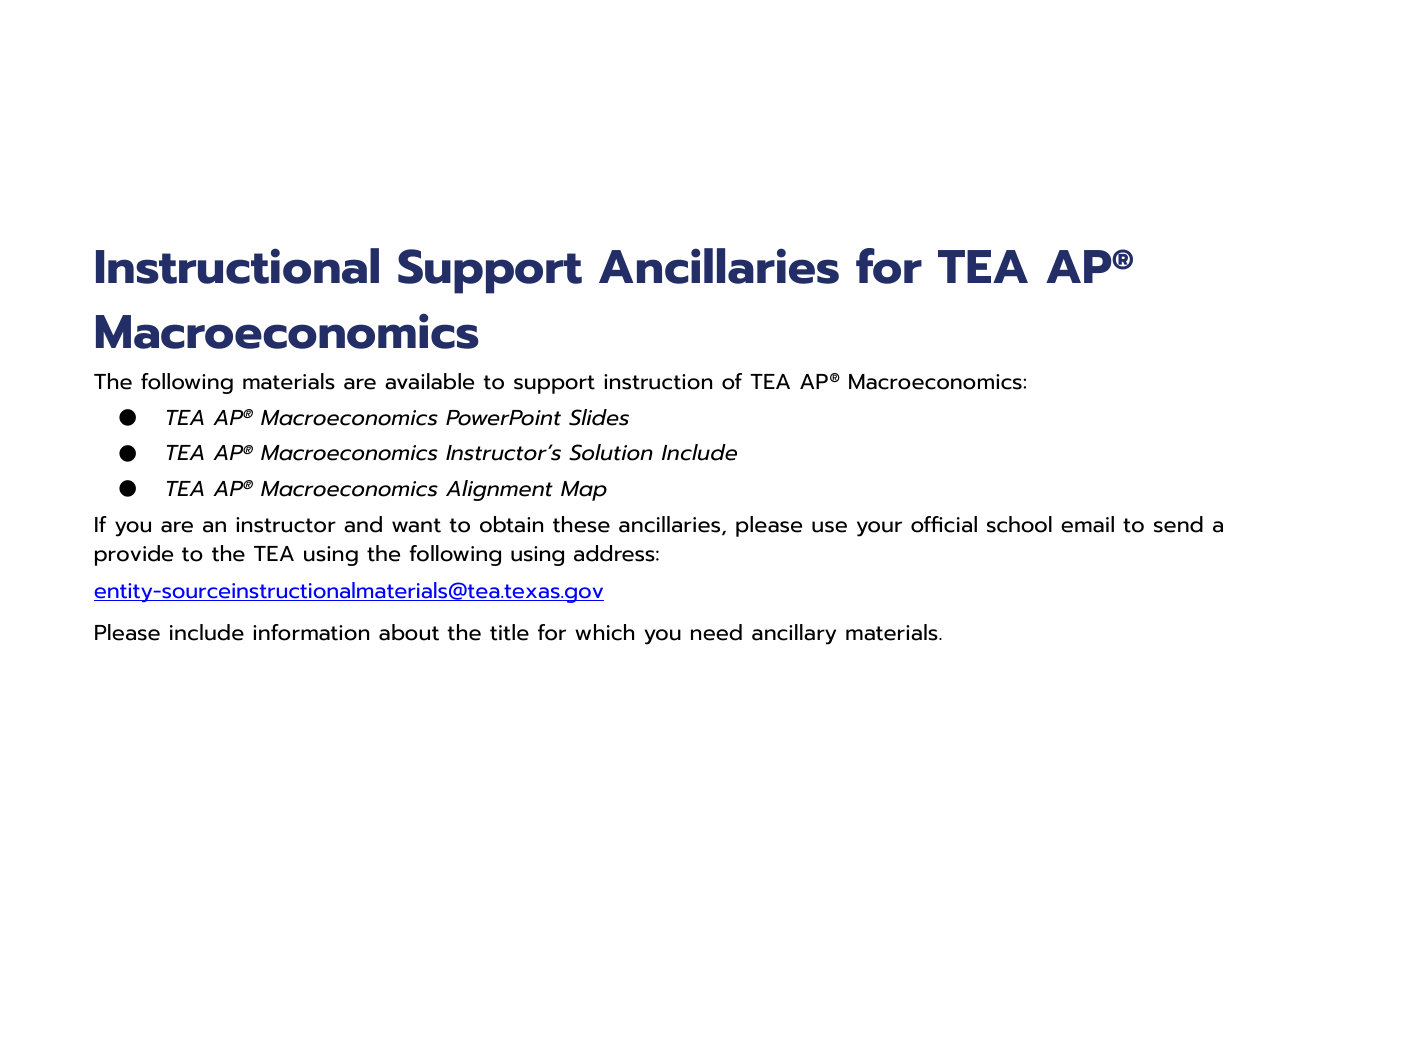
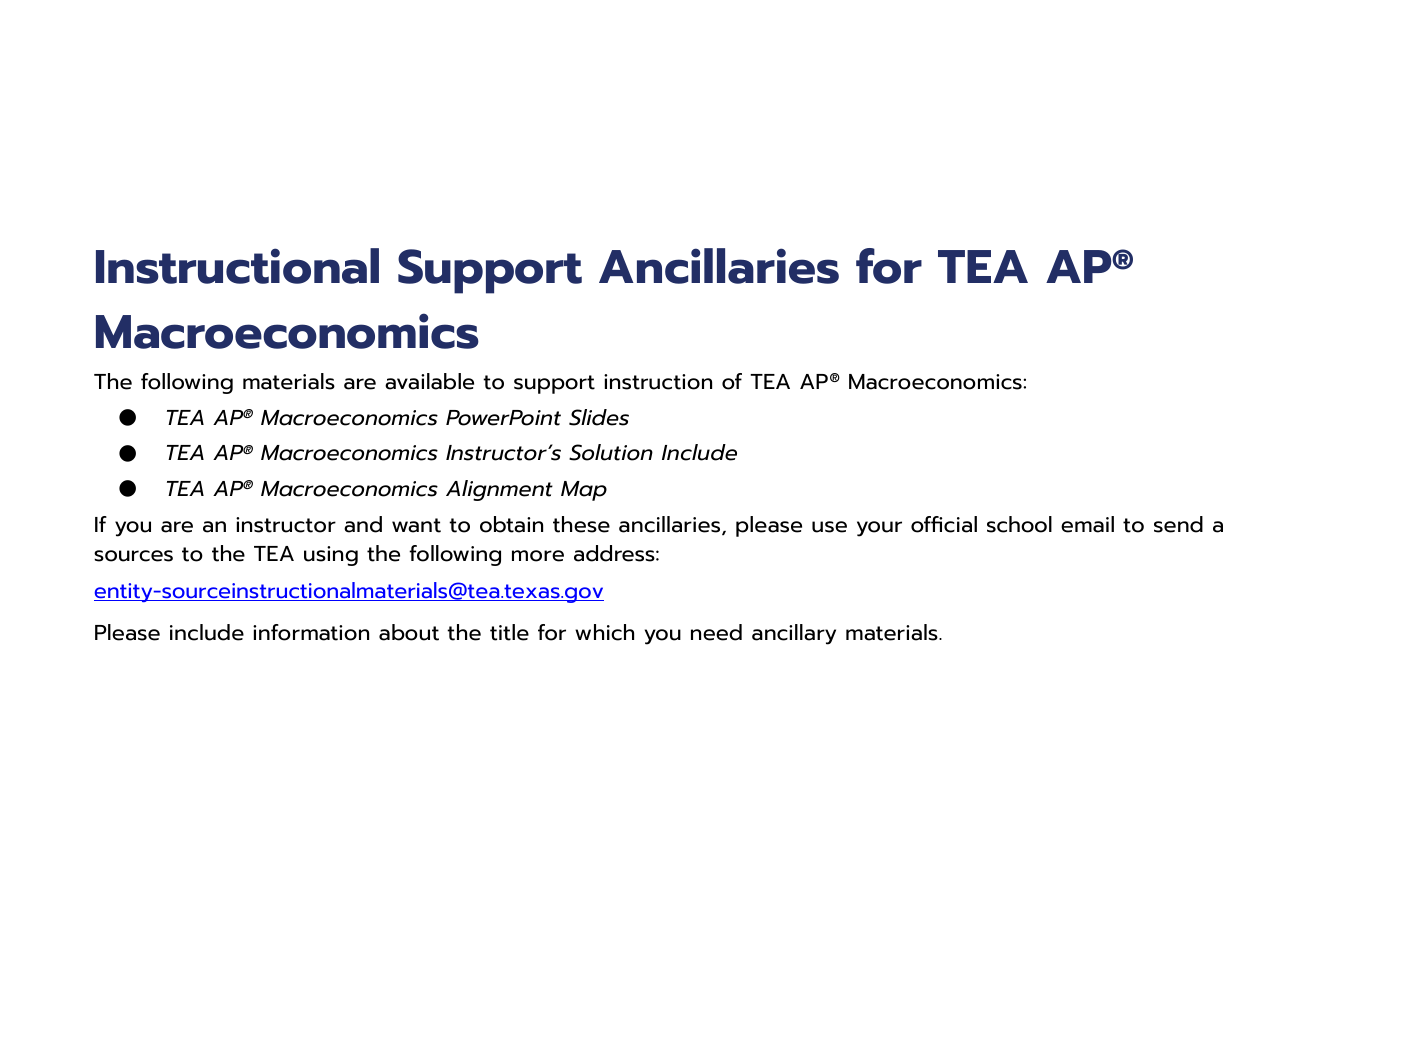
provide: provide -> sources
following using: using -> more
